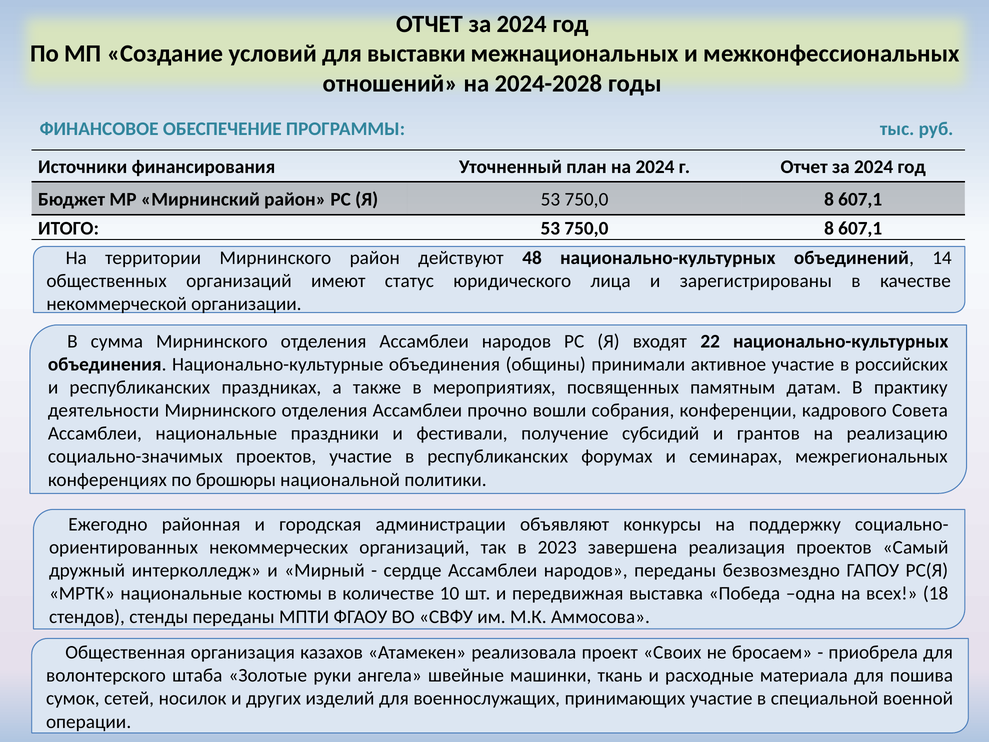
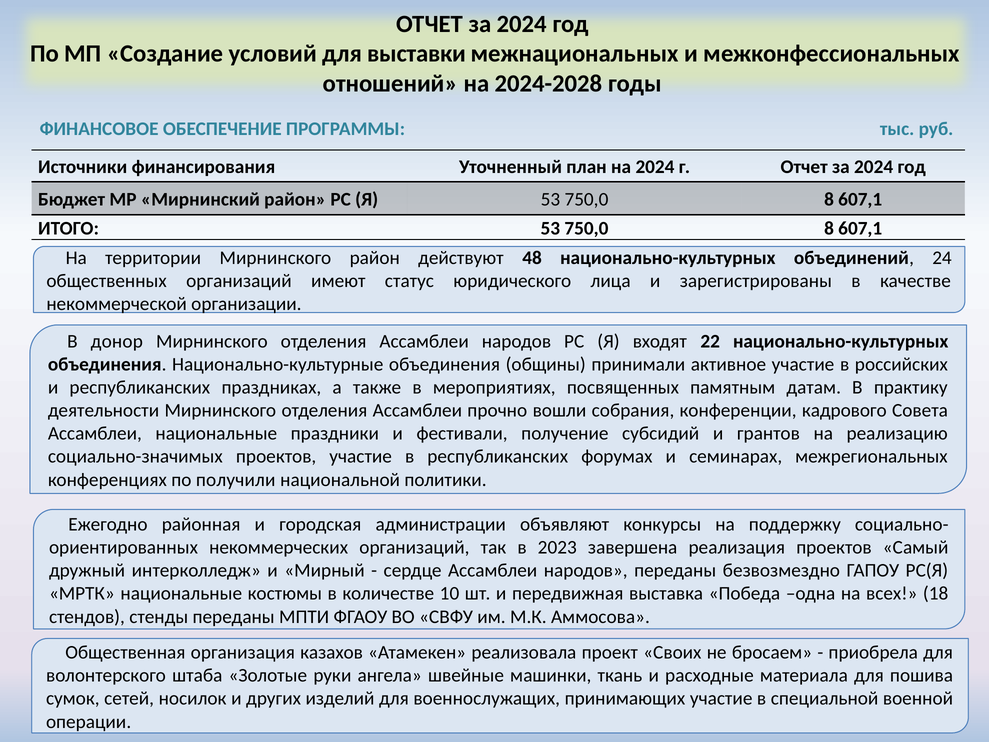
14: 14 -> 24
сумма: сумма -> донор
брошюры: брошюры -> получили
